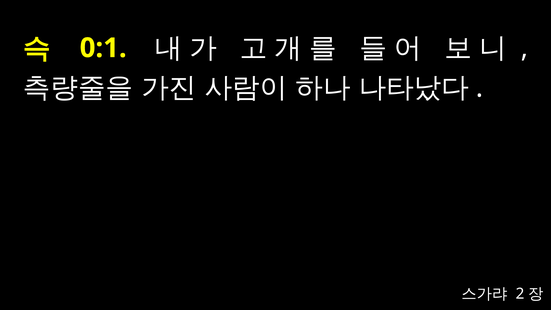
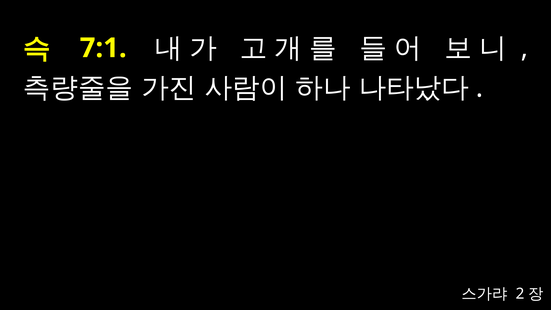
0:1: 0:1 -> 7:1
